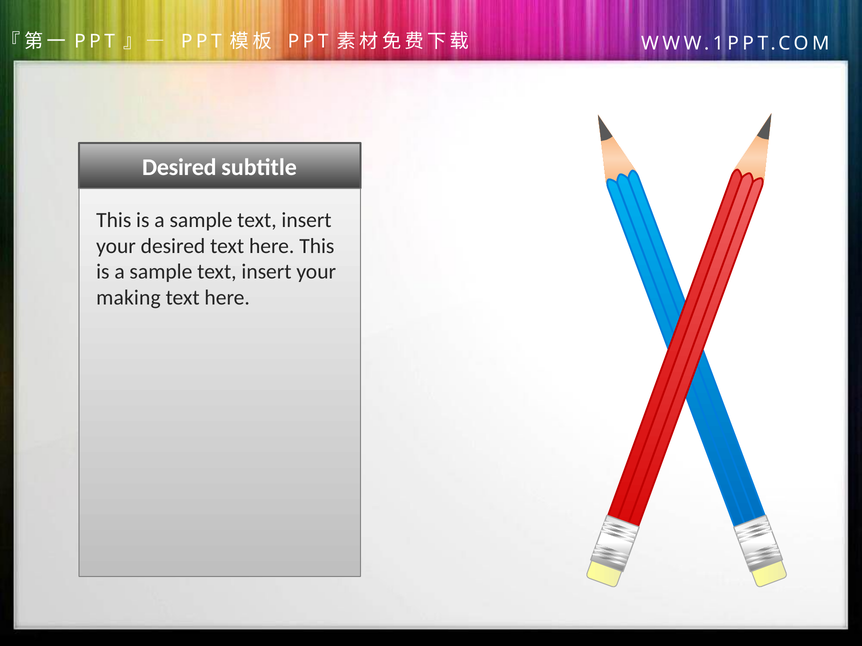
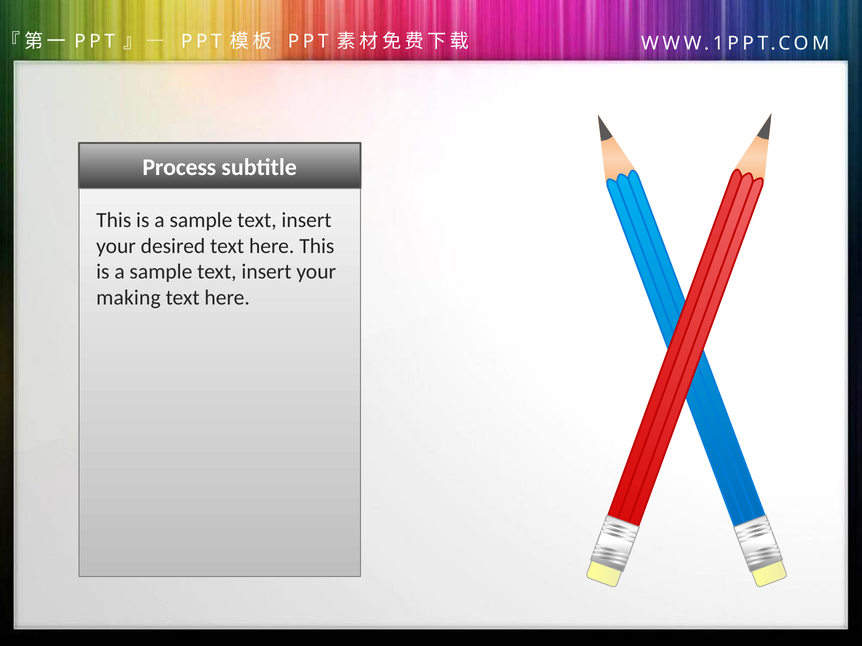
Desired at (179, 167): Desired -> Process
